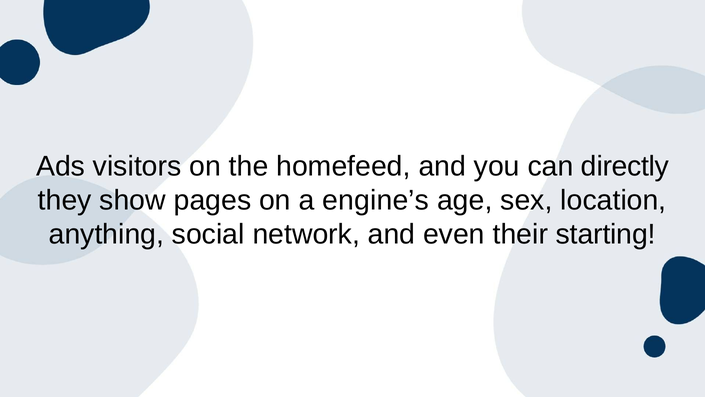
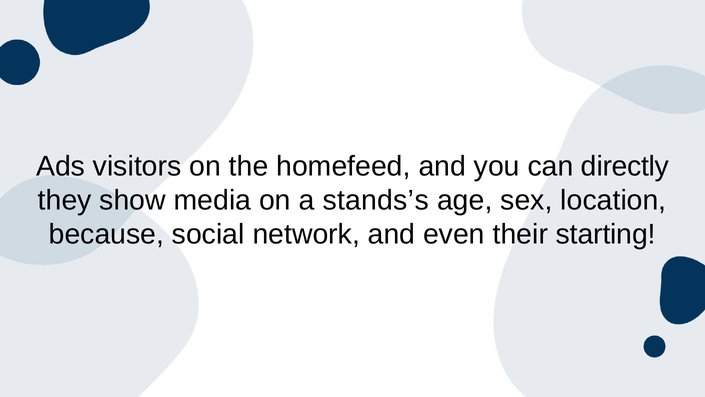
pages: pages -> media
engine’s: engine’s -> stands’s
anything: anything -> because
